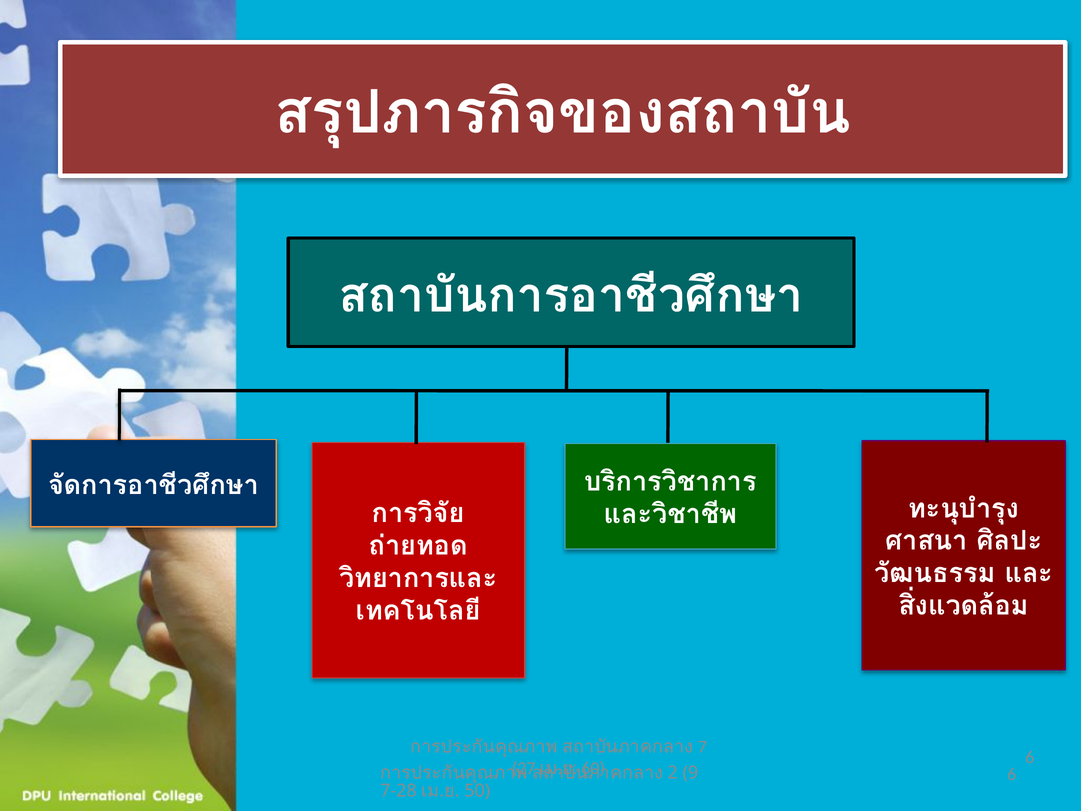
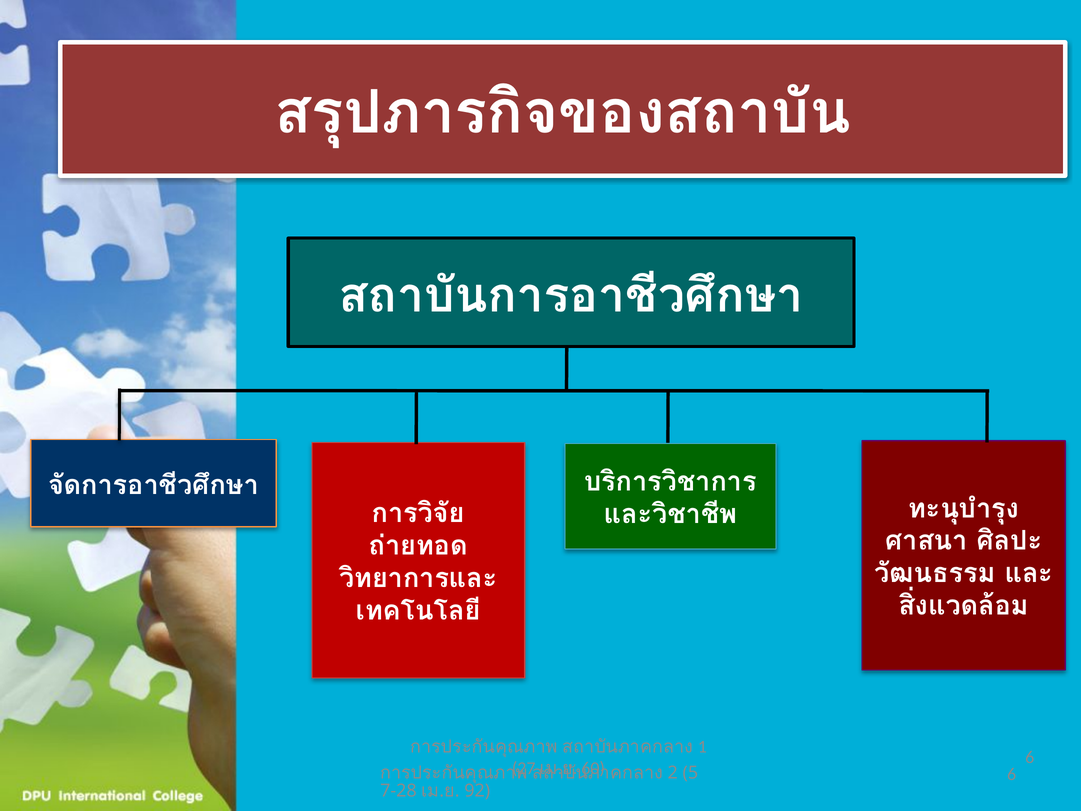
7: 7 -> 1
9: 9 -> 5
50: 50 -> 92
